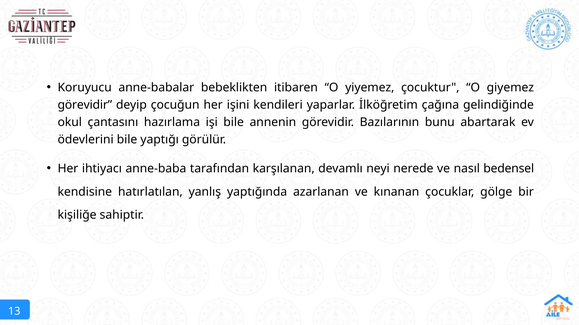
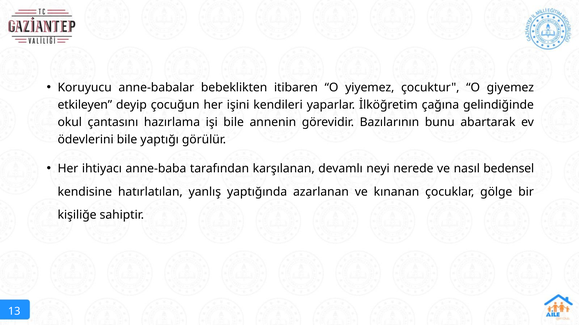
görevidir at (85, 105): görevidir -> etkileyen
